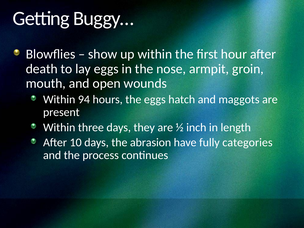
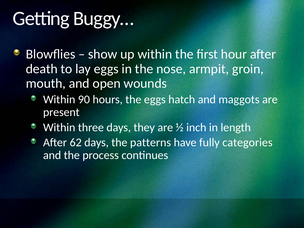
94: 94 -> 90
10: 10 -> 62
abrasion: abrasion -> patterns
